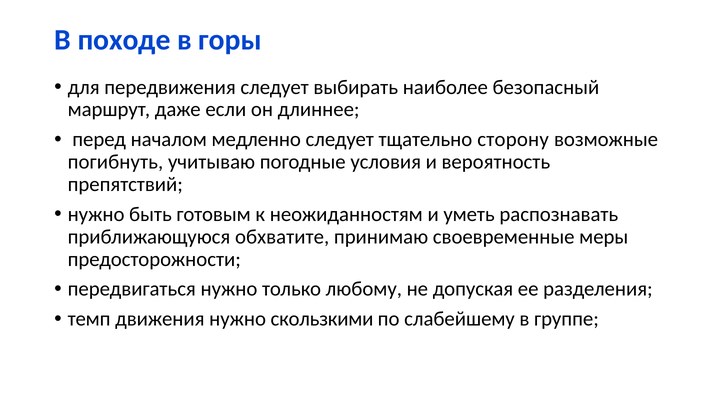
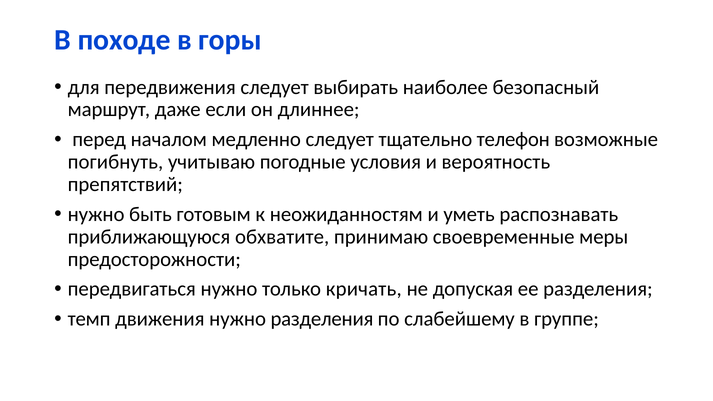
сторону: сторону -> телефон
любому: любому -> кричать
нужно скользкими: скользкими -> разделения
